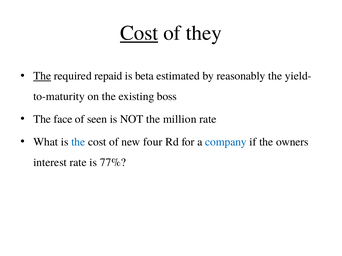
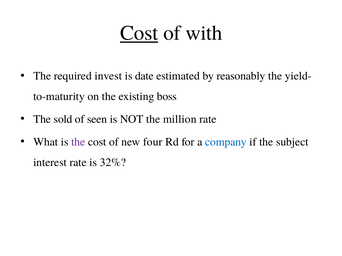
they: they -> with
The at (42, 76) underline: present -> none
repaid: repaid -> invest
beta: beta -> date
face: face -> sold
the at (78, 142) colour: blue -> purple
owners: owners -> subject
77%: 77% -> 32%
